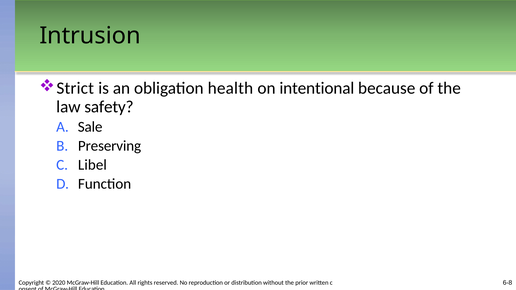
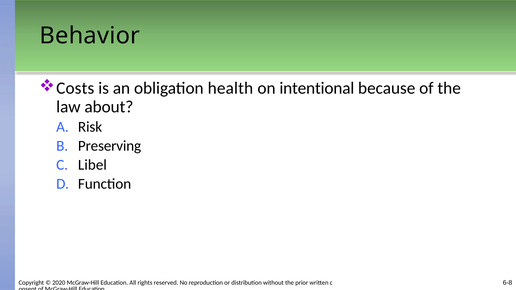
Intrusion: Intrusion -> Behavior
Strict: Strict -> Costs
safety: safety -> about
Sale: Sale -> Risk
